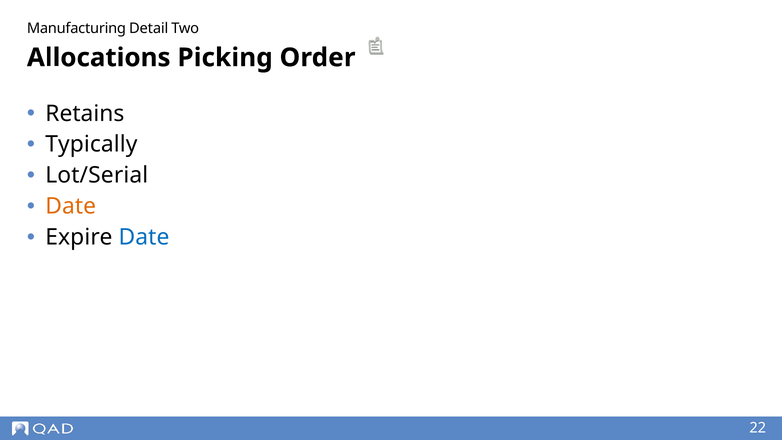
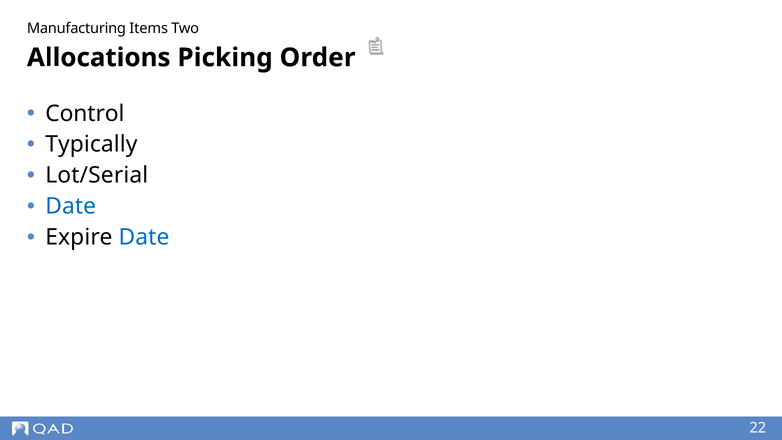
Detail: Detail -> Items
Retains: Retains -> Control
Date at (71, 206) colour: orange -> blue
